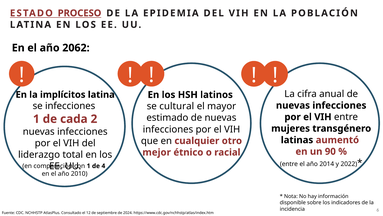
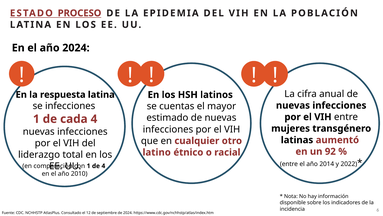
año 2062: 2062 -> 2024
implícitos: implícitos -> respuesta
cultural: cultural -> cuentas
cada 2: 2 -> 4
90: 90 -> 92
mejor: mejor -> latino
